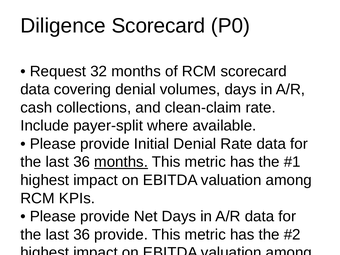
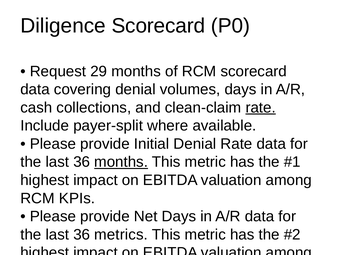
32: 32 -> 29
rate at (261, 108) underline: none -> present
36 provide: provide -> metrics
